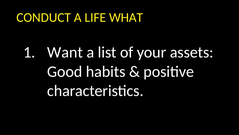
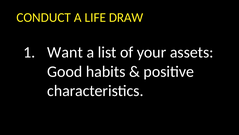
WHAT: WHAT -> DRAW
